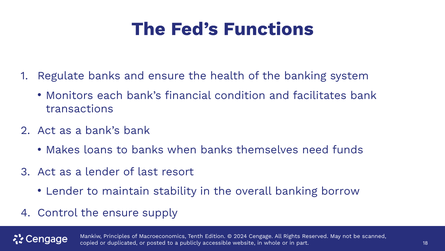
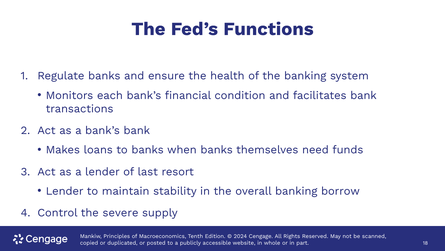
the ensure: ensure -> severe
